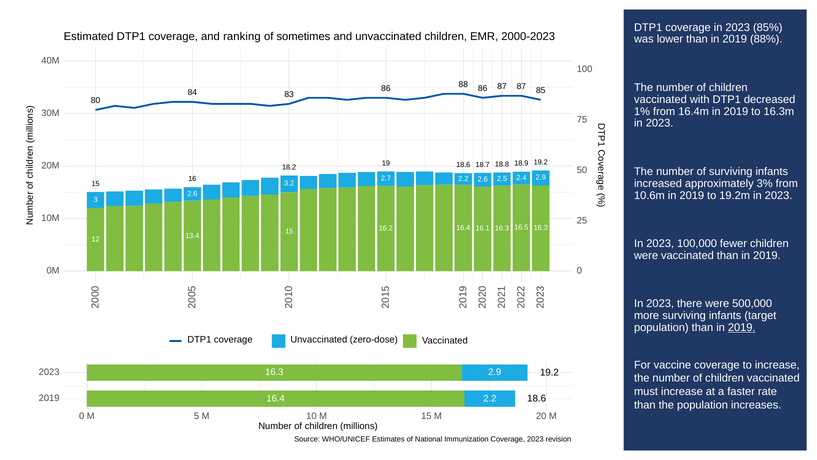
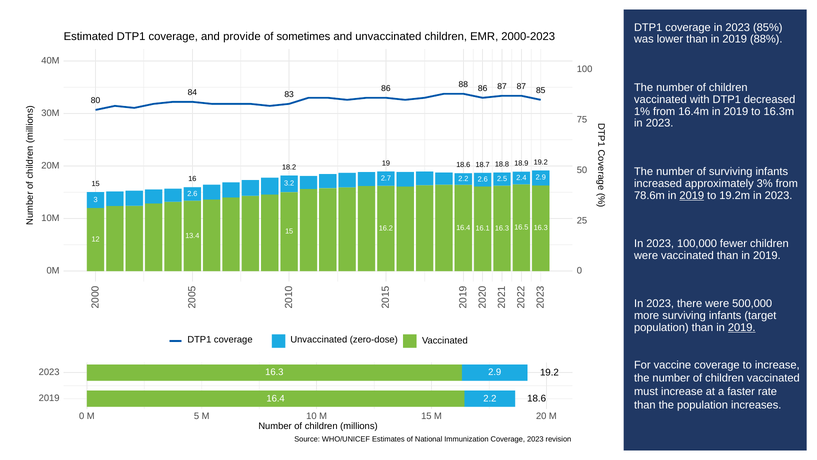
ranking: ranking -> provide
10.6m: 10.6m -> 78.6m
2019 at (692, 195) underline: none -> present
